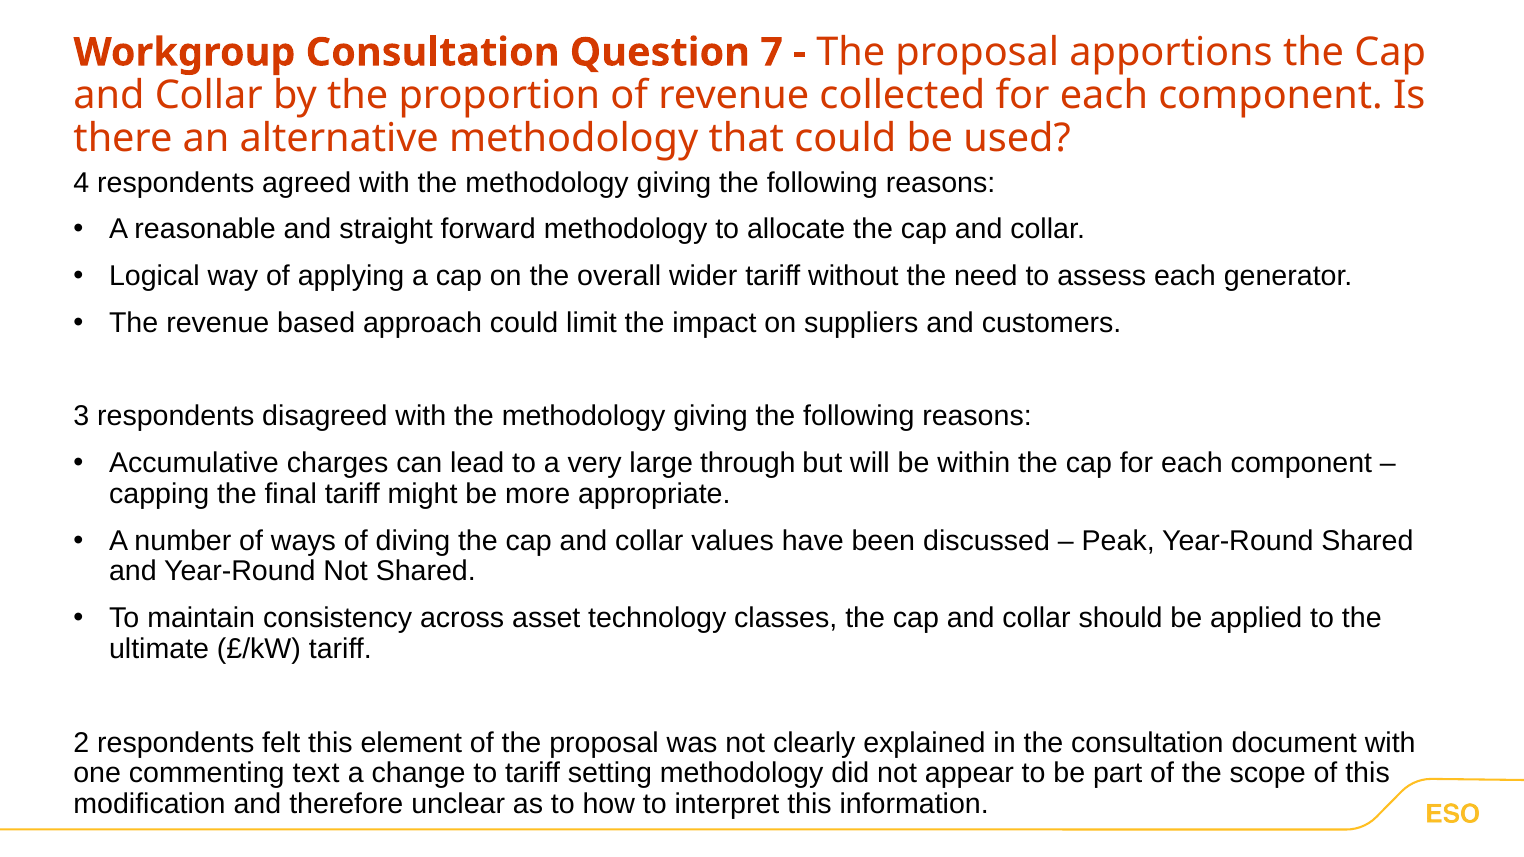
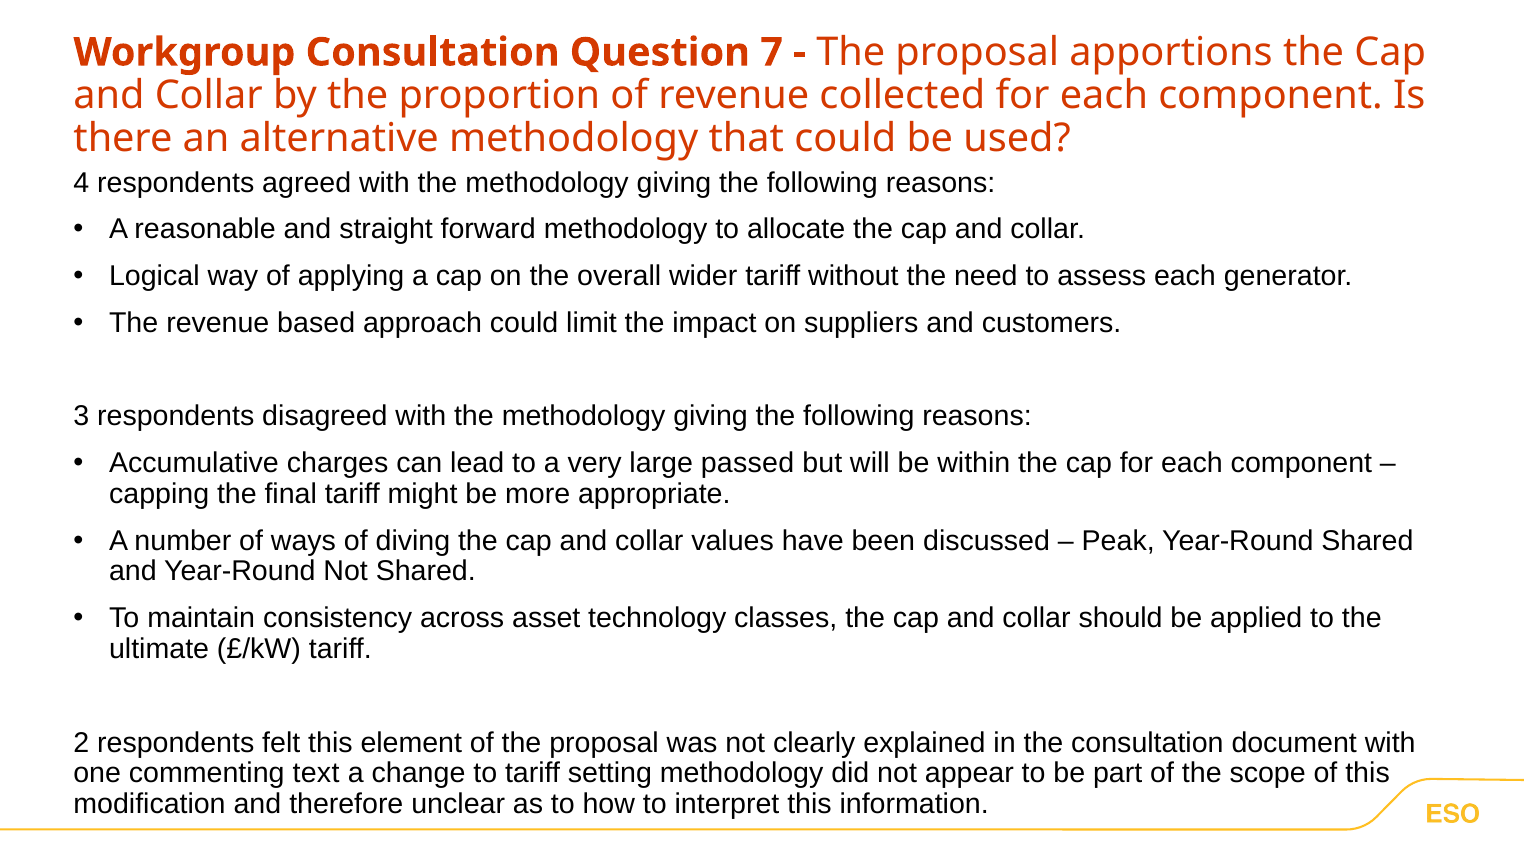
through: through -> passed
